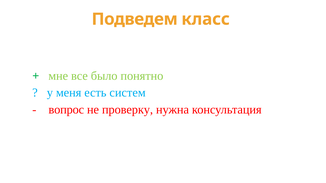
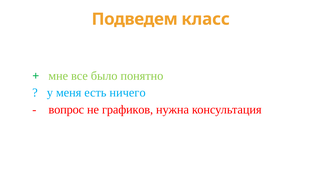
систем: систем -> ничего
проверку: проверку -> графиков
